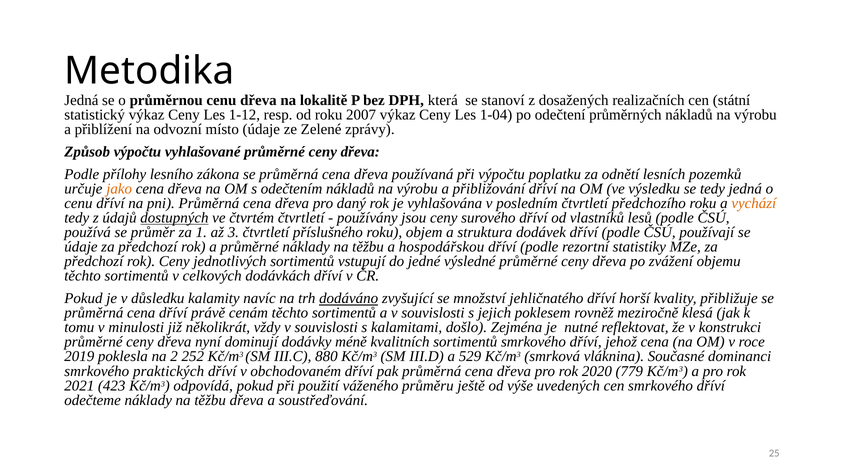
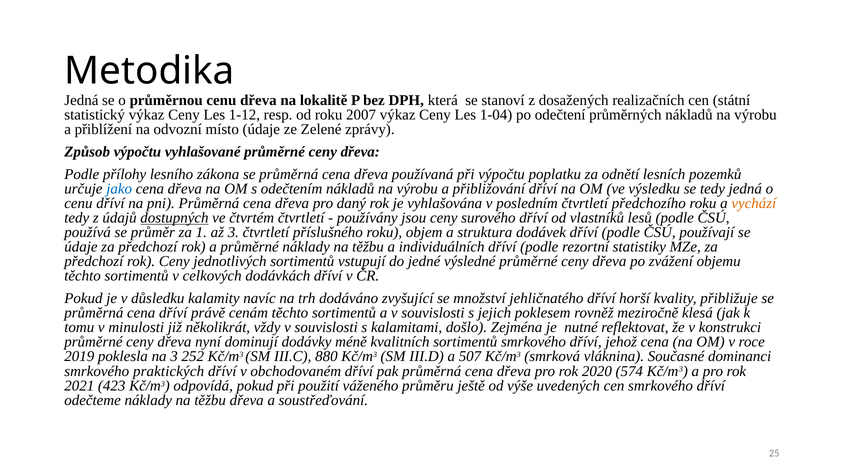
jako colour: orange -> blue
hospodářskou: hospodářskou -> individuálních
dodáváno underline: present -> none
na 2: 2 -> 3
529: 529 -> 507
779: 779 -> 574
